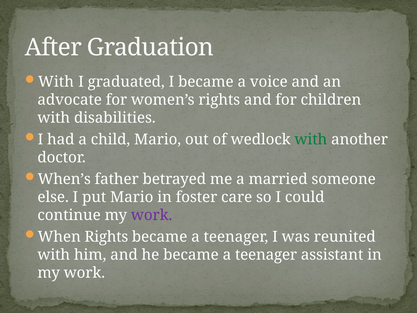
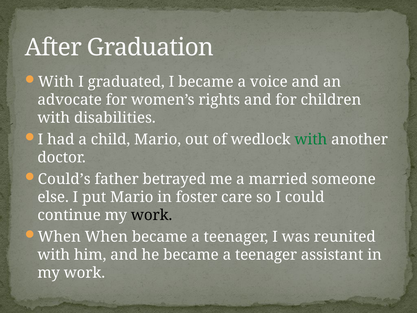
When’s: When’s -> Could’s
work at (152, 215) colour: purple -> black
When Rights: Rights -> When
